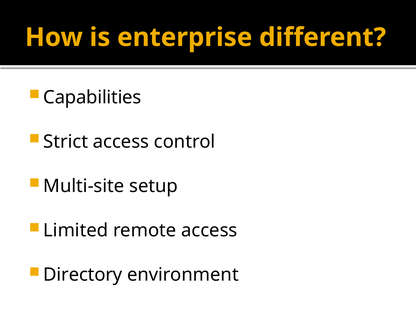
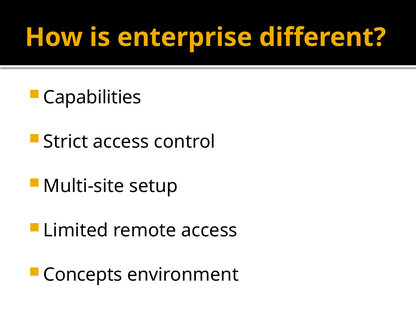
Directory: Directory -> Concepts
